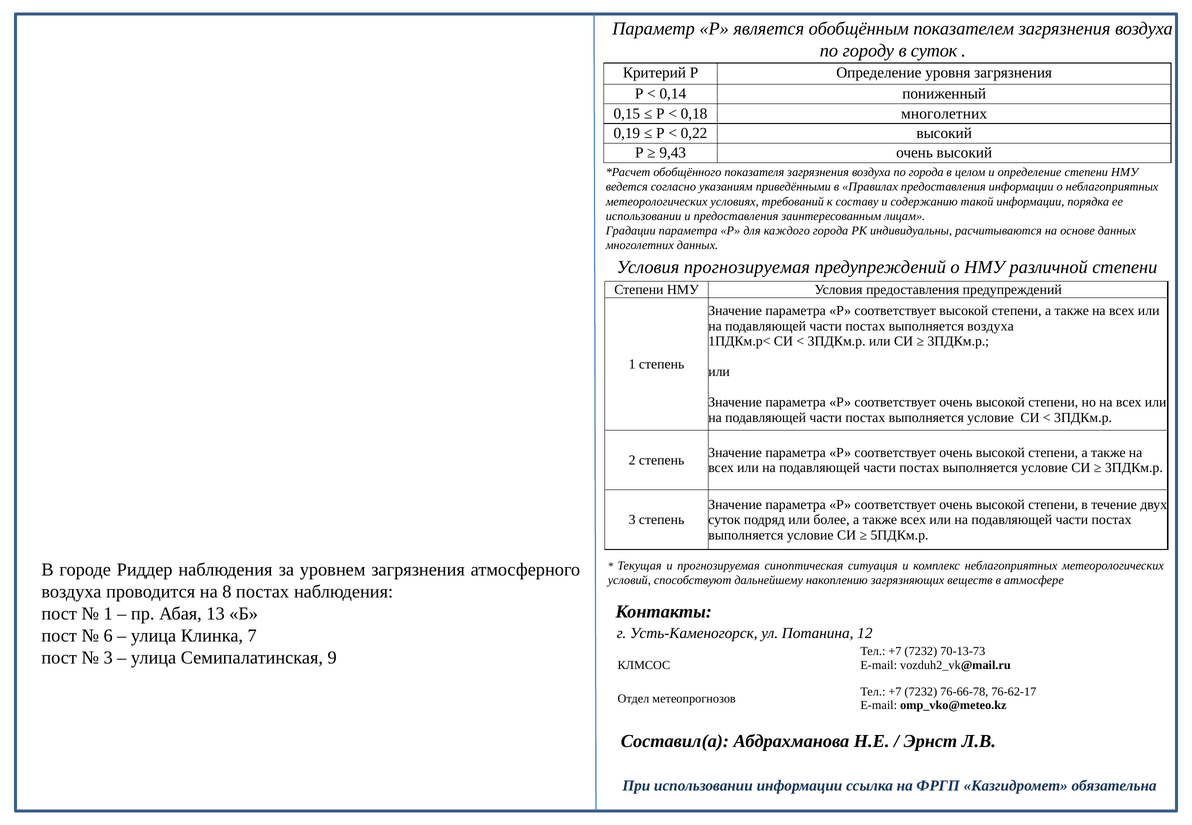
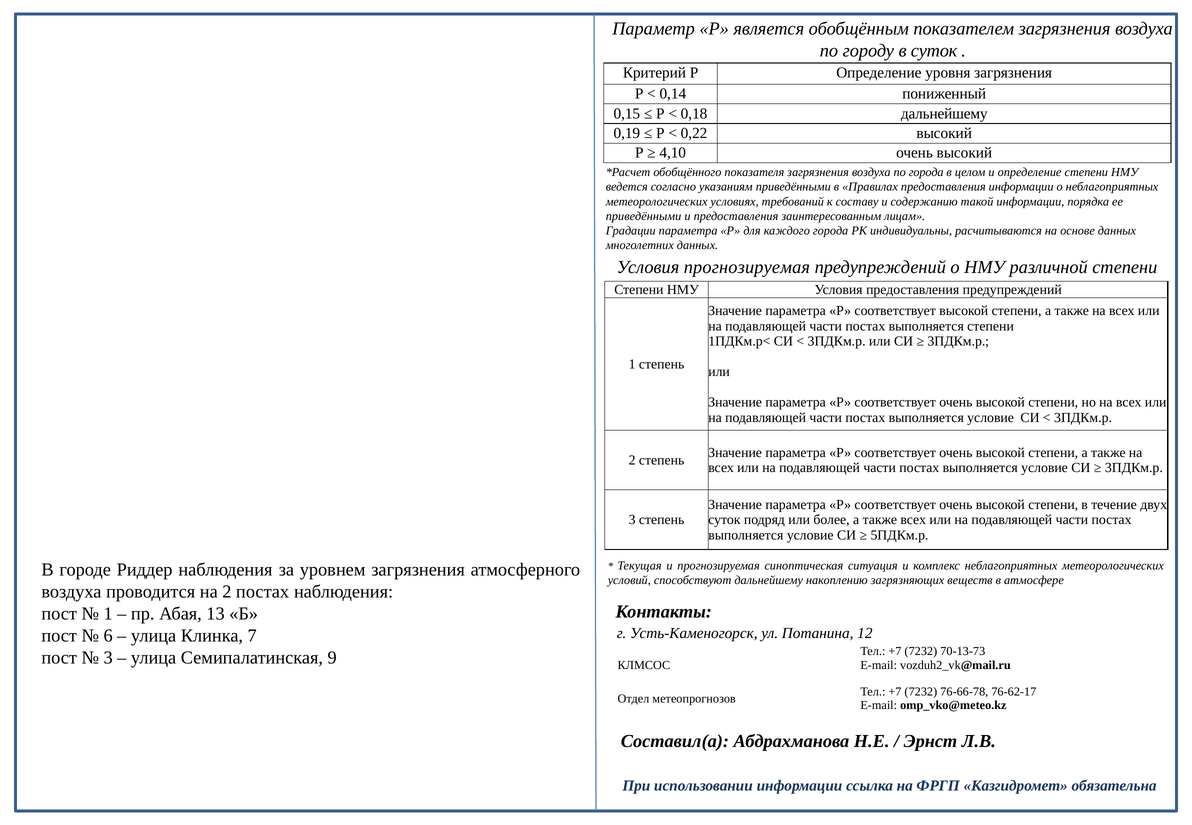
0,18 многолетних: многолетних -> дальнейшему
9,43: 9,43 -> 4,10
использовании at (644, 216): использовании -> приведёнными
выполняется воздуха: воздуха -> степени
на 8: 8 -> 2
